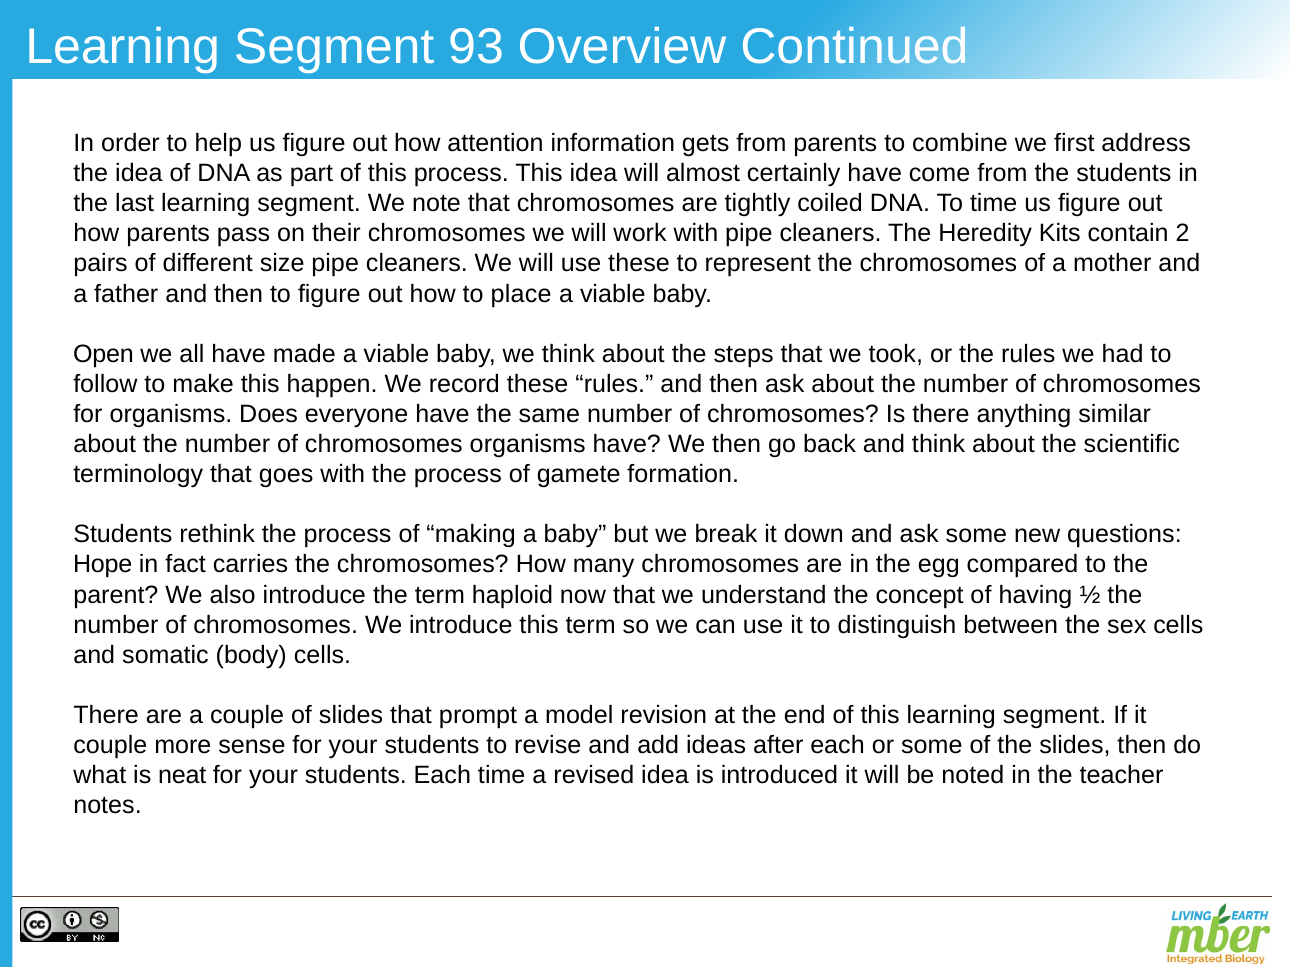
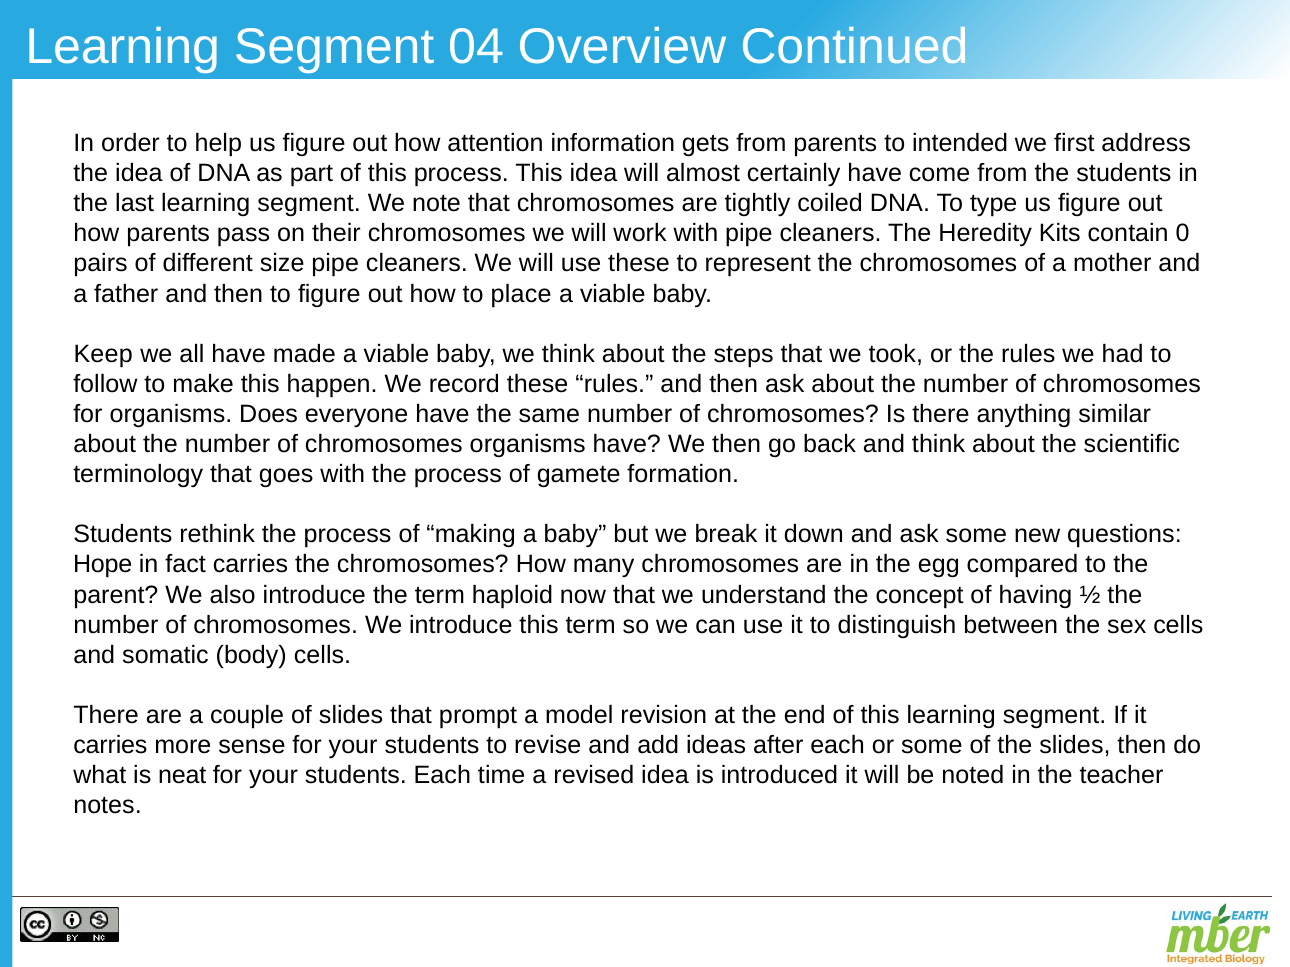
93: 93 -> 04
combine: combine -> intended
To time: time -> type
2: 2 -> 0
Open: Open -> Keep
couple at (110, 746): couple -> carries
